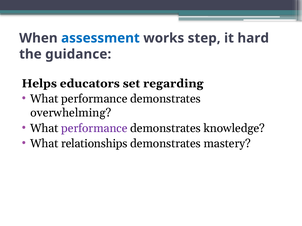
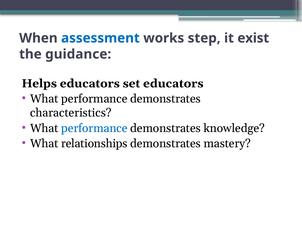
hard: hard -> exist
set regarding: regarding -> educators
overwhelming: overwhelming -> characteristics
performance at (94, 128) colour: purple -> blue
